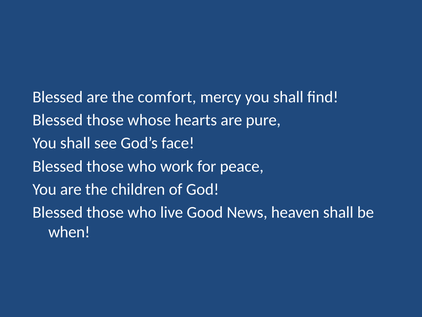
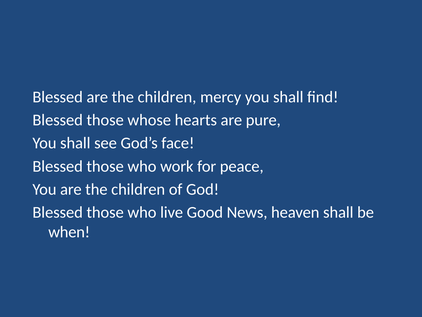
Blessed are the comfort: comfort -> children
